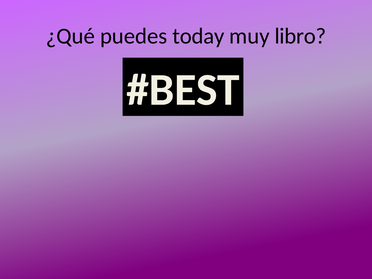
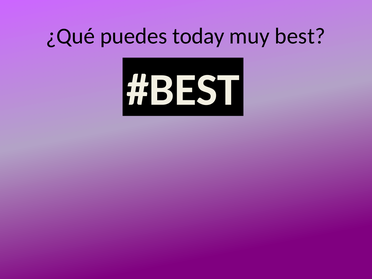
libro: libro -> best
